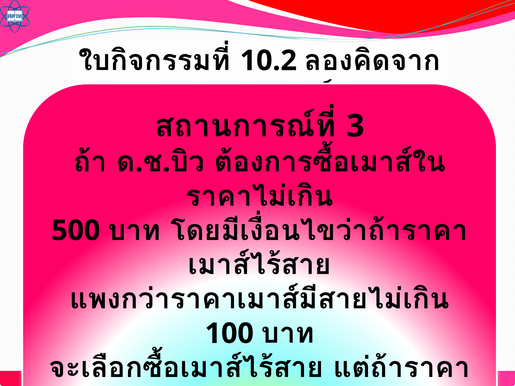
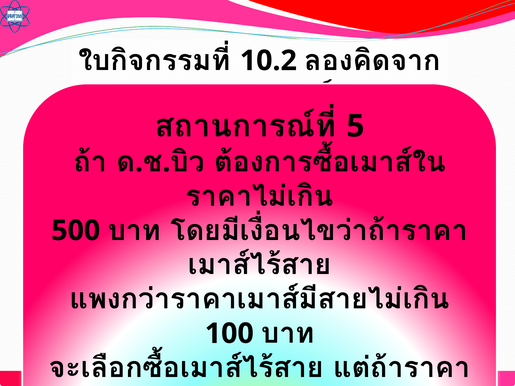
3: 3 -> 5
